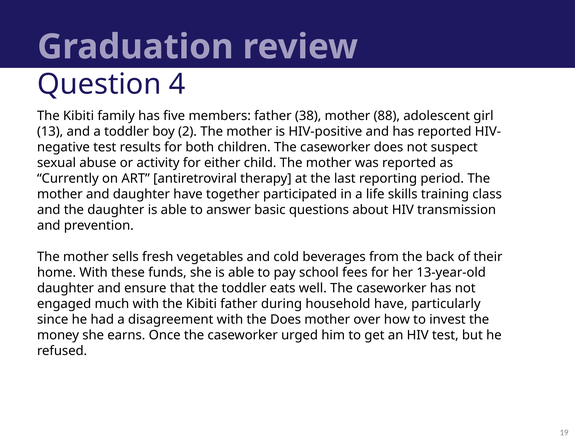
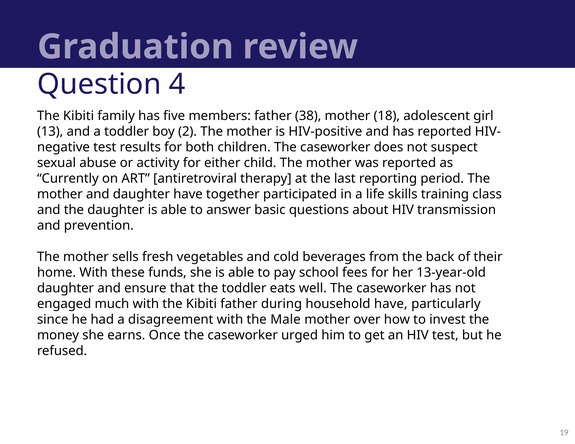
88: 88 -> 18
the Does: Does -> Male
